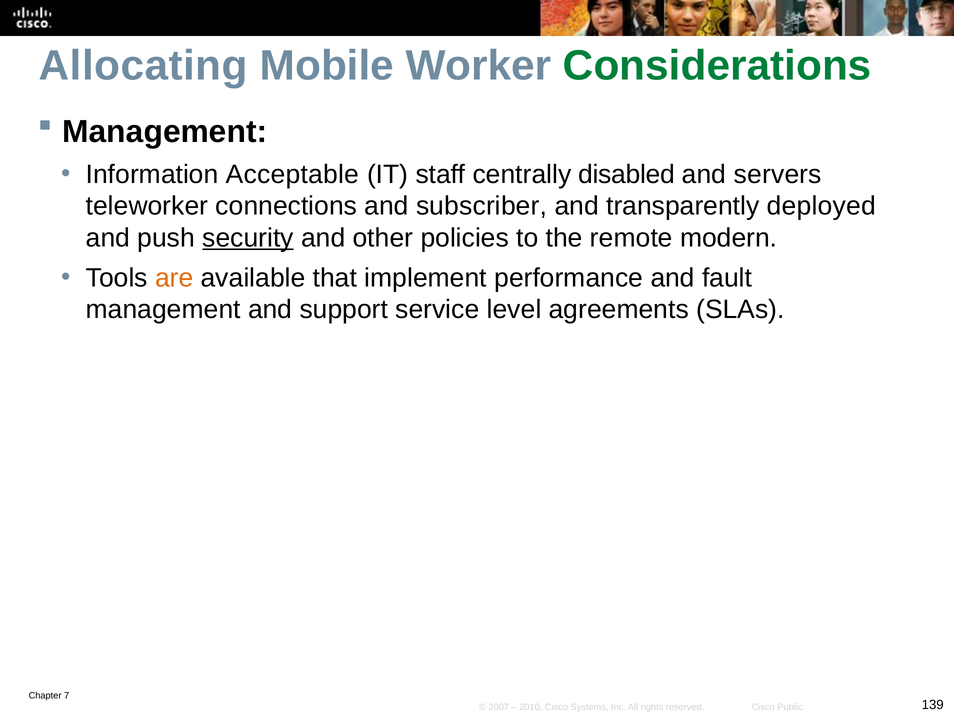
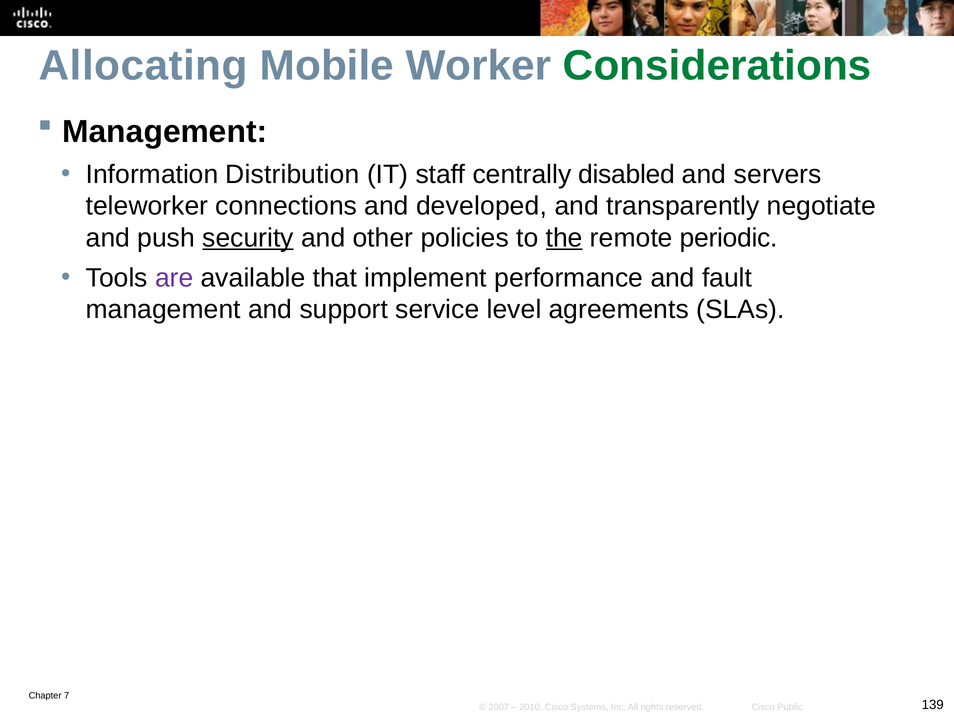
Acceptable: Acceptable -> Distribution
subscriber: subscriber -> developed
deployed: deployed -> negotiate
the underline: none -> present
modern: modern -> periodic
are colour: orange -> purple
